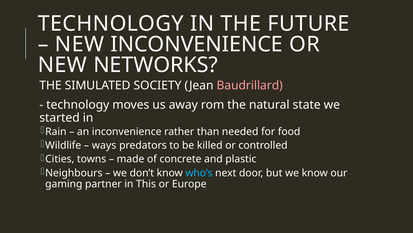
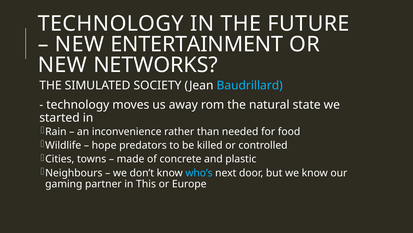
NEW INCONVENIENCE: INCONVENIENCE -> ENTERTAINMENT
Baudrillard colour: pink -> light blue
ways: ways -> hope
